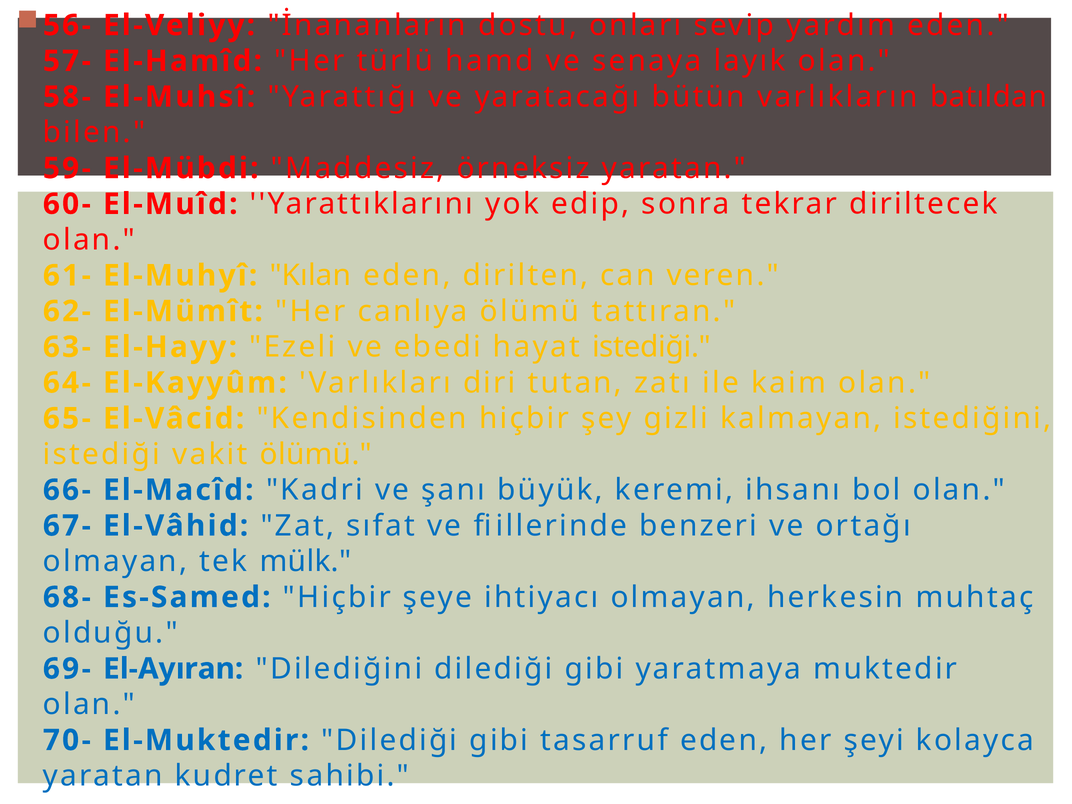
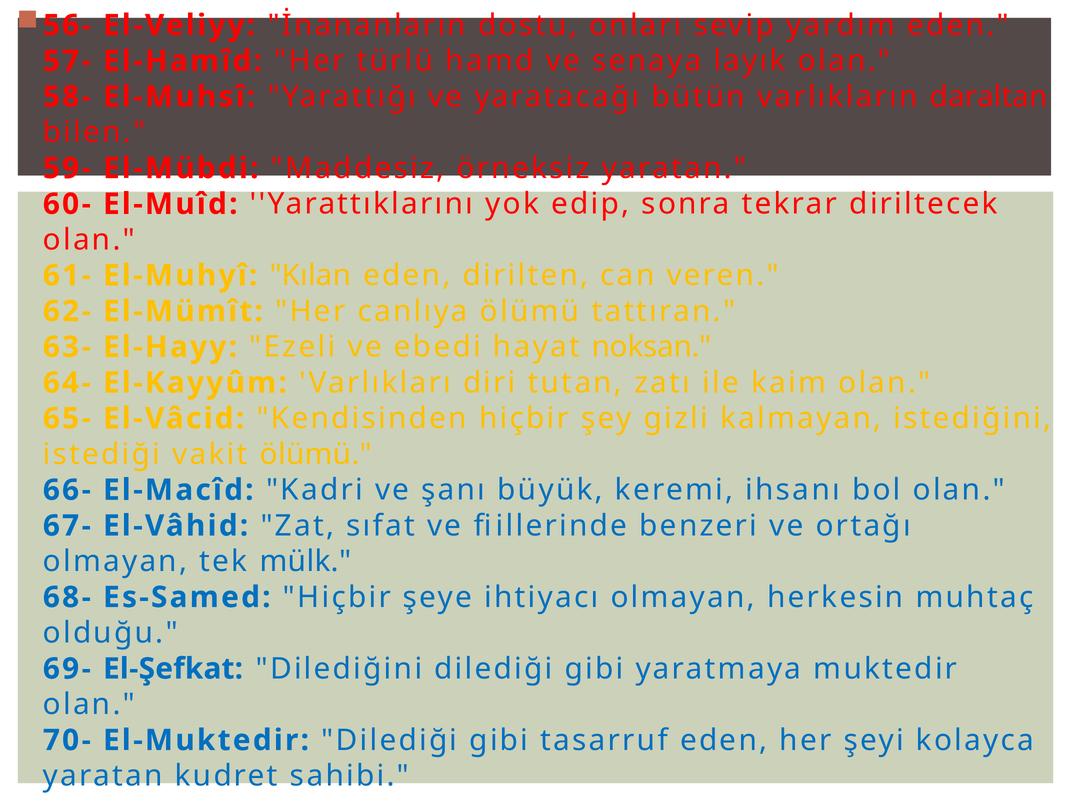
batıldan: batıldan -> daraltan
hayat istediği: istediği -> noksan
El-Ayıran: El-Ayıran -> El-Şefkat
